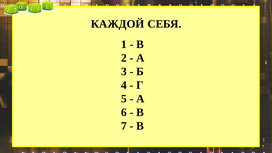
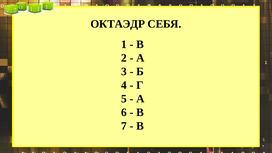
КАЖДОЙ: КАЖДОЙ -> ОКТАЭДР
